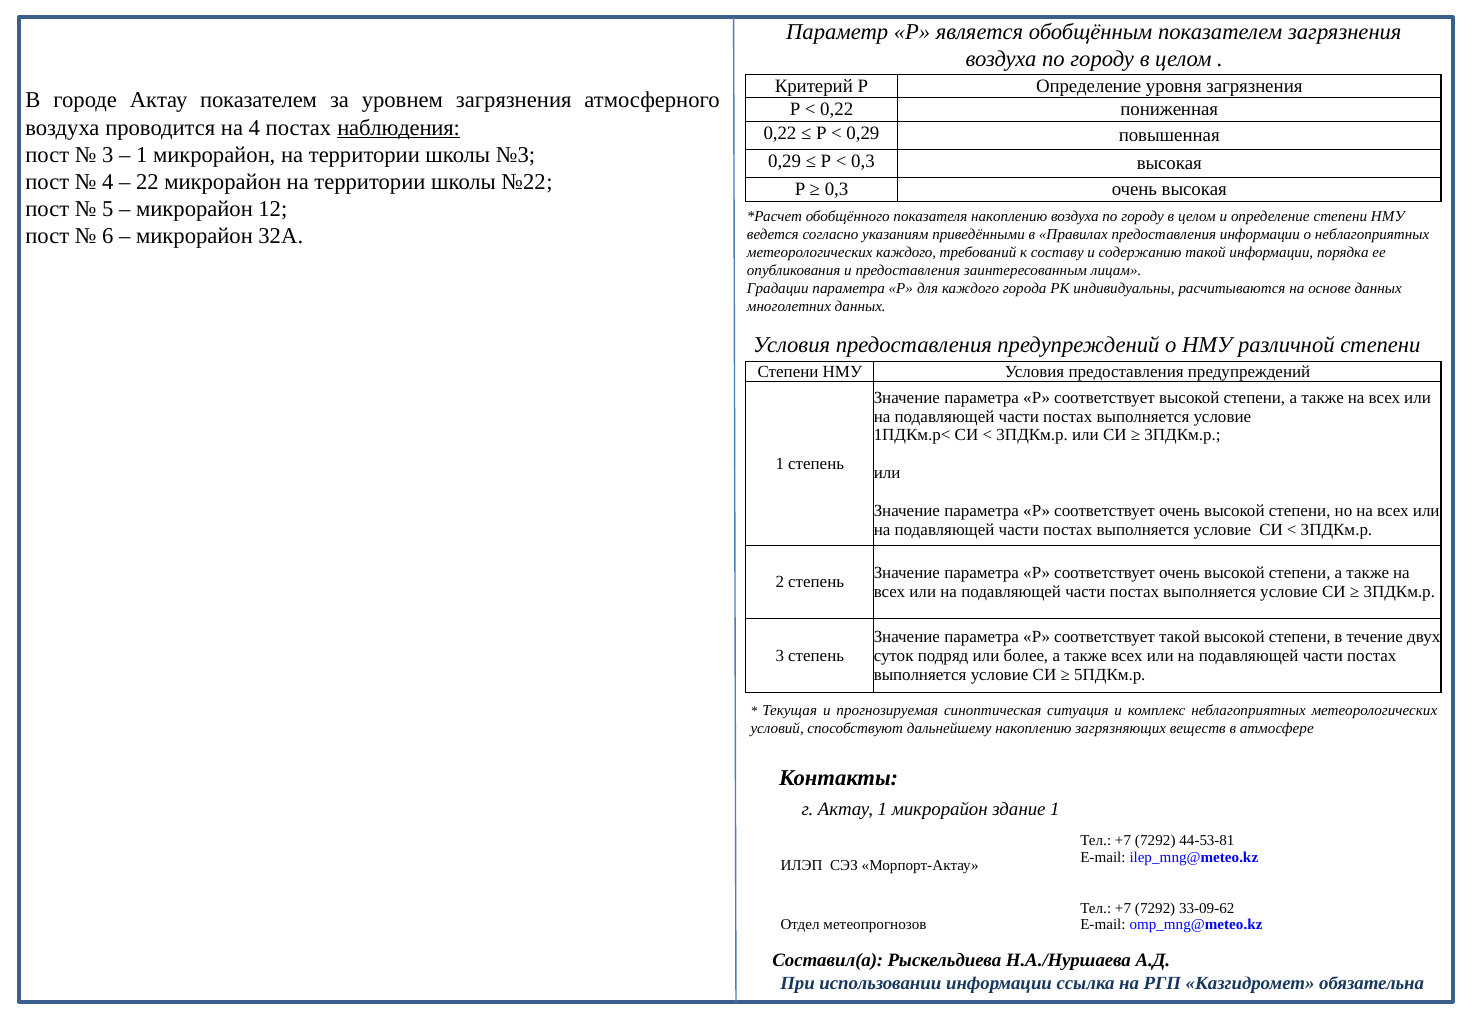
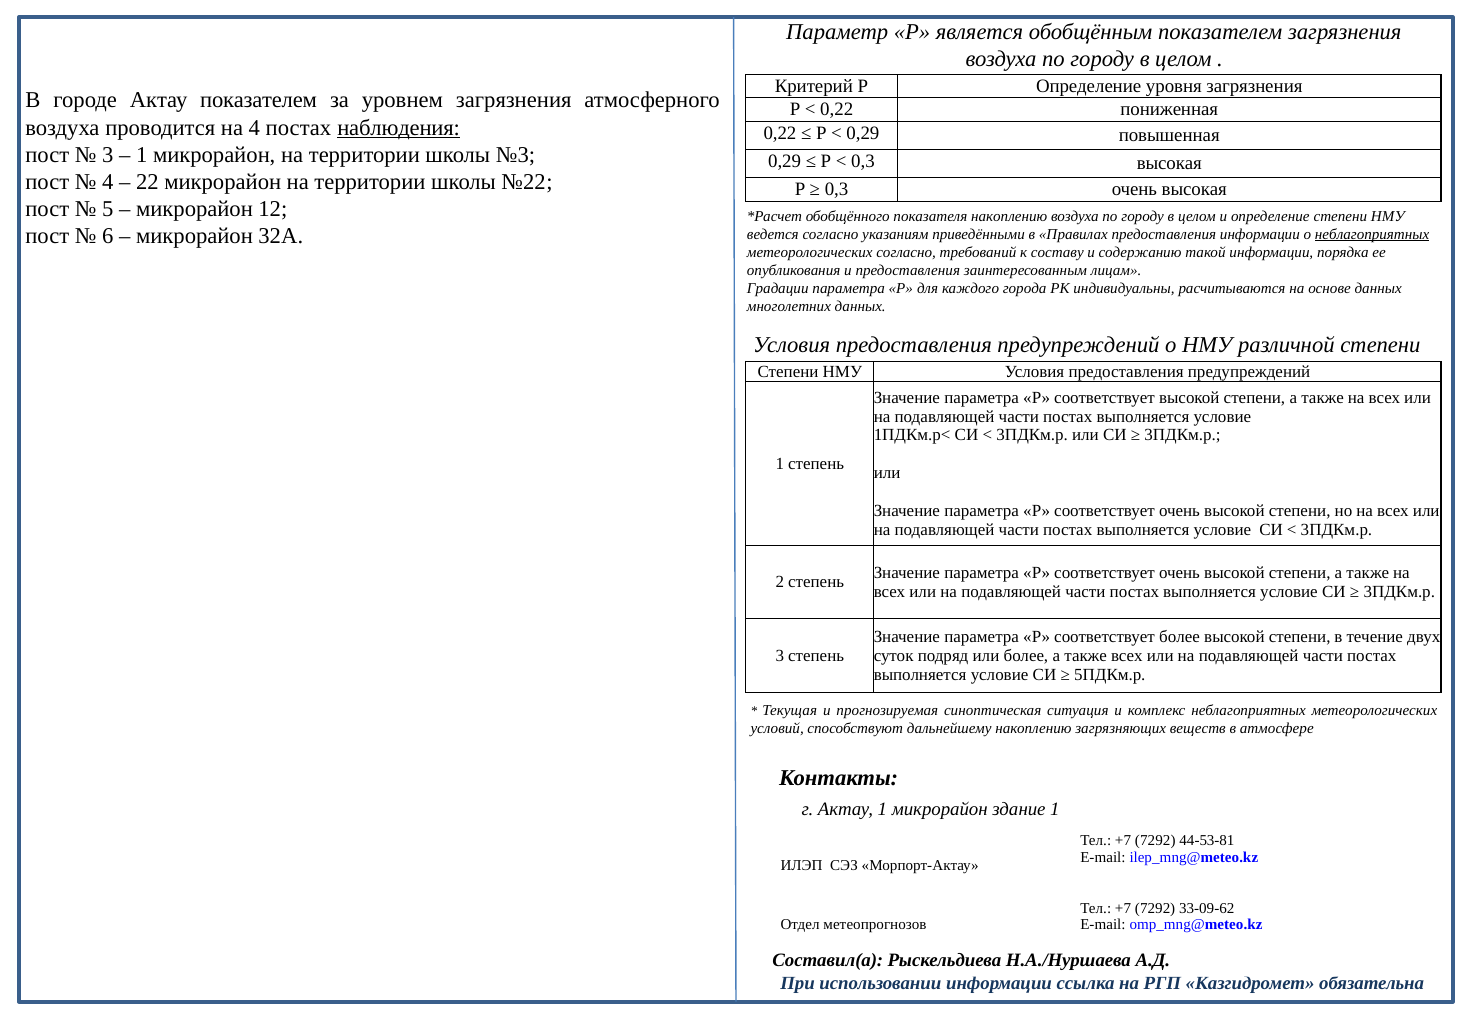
неблагоприятных at (1372, 234) underline: none -> present
метеорологических каждого: каждого -> согласно
соответствует такой: такой -> более
